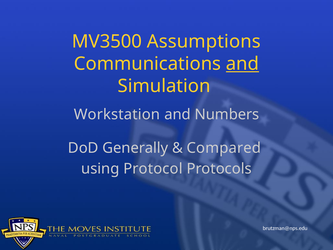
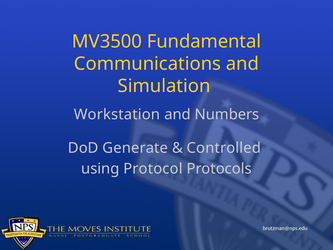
Assumptions: Assumptions -> Fundamental
and at (242, 64) underline: present -> none
Generally: Generally -> Generate
Compared: Compared -> Controlled
